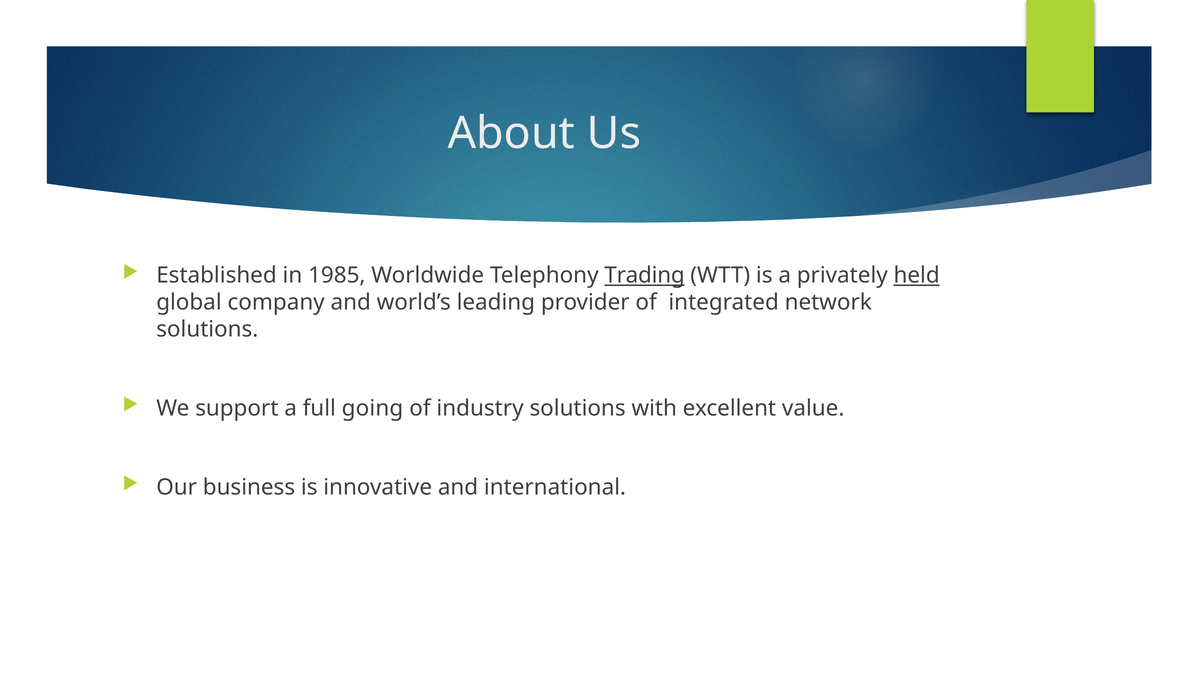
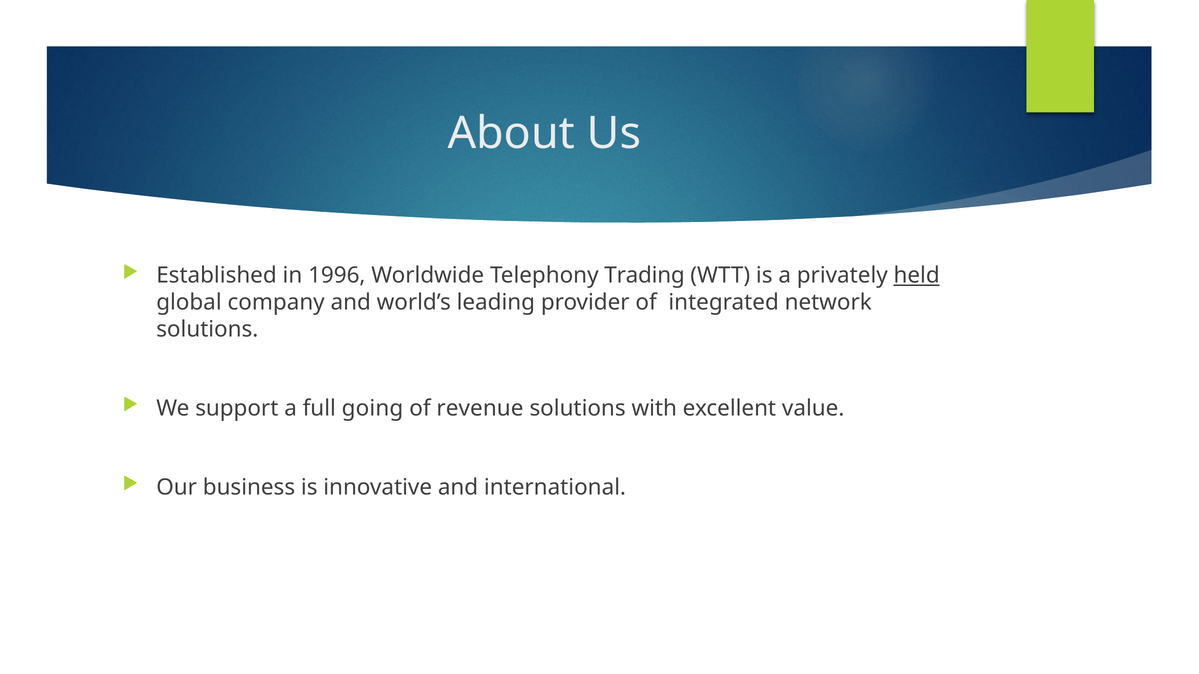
1985: 1985 -> 1996
Trading underline: present -> none
industry: industry -> revenue
